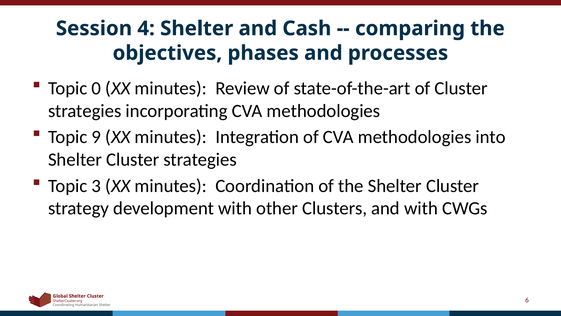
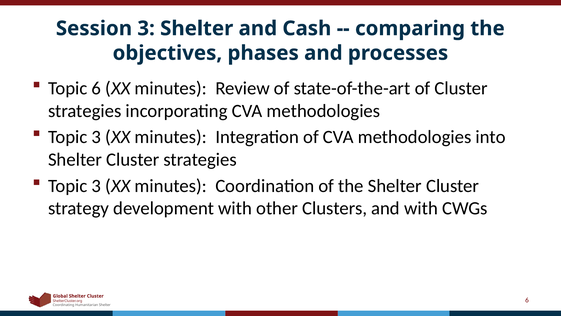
Session 4: 4 -> 3
Topic 0: 0 -> 6
9 at (96, 137): 9 -> 3
